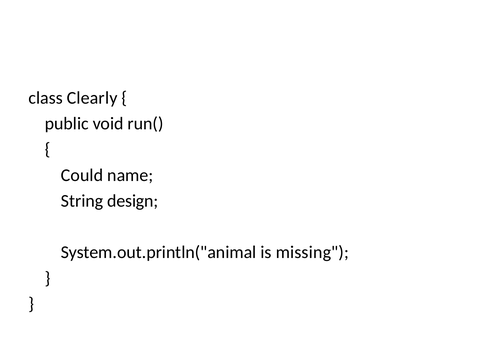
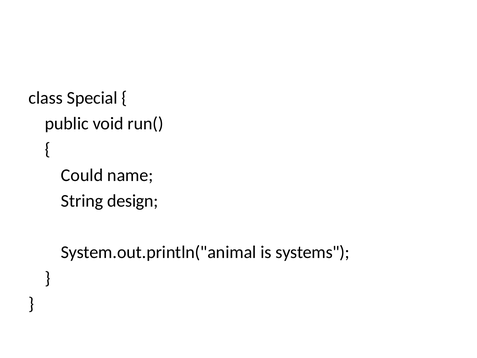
Clearly: Clearly -> Special
missing: missing -> systems
